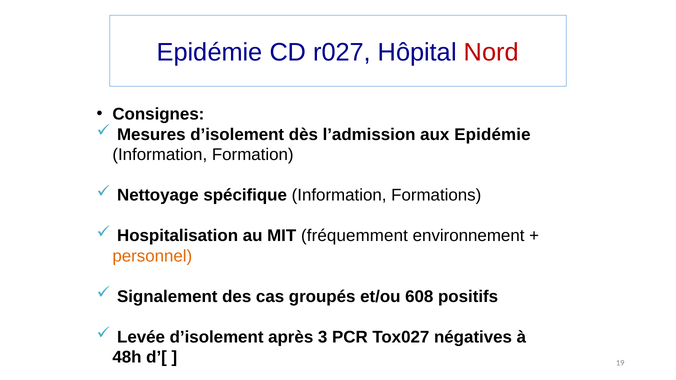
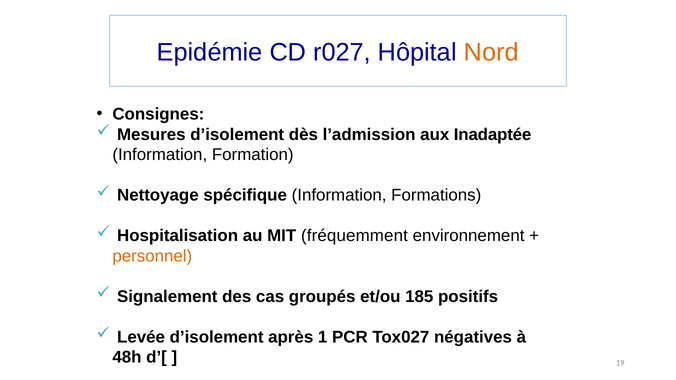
Nord colour: red -> orange
aux Epidémie: Epidémie -> Inadaptée
608: 608 -> 185
3: 3 -> 1
